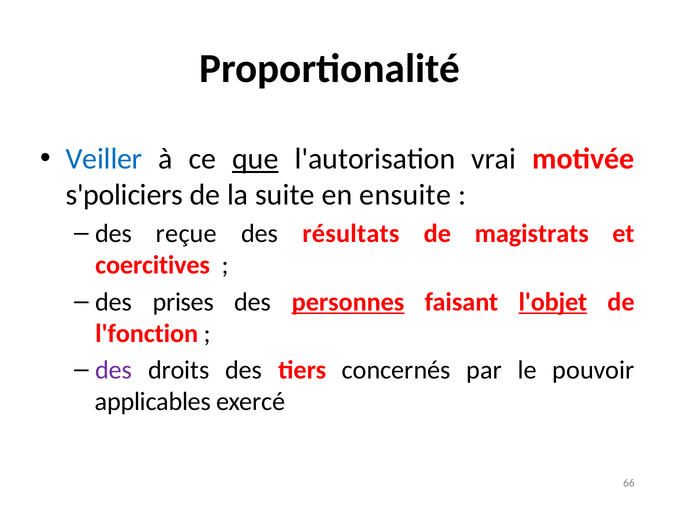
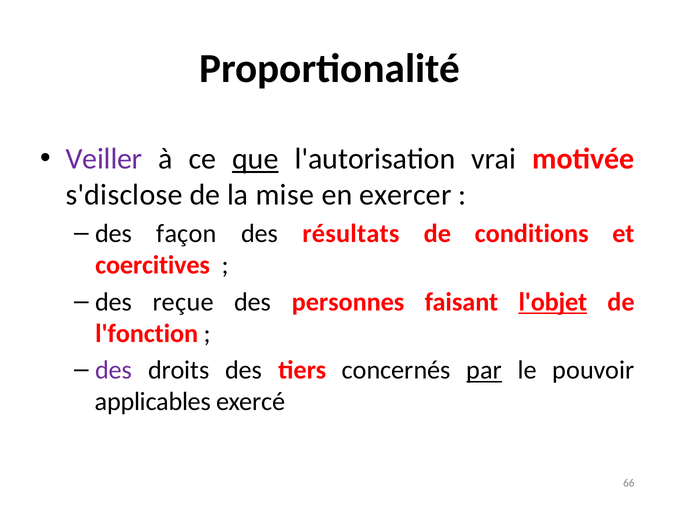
Veiller colour: blue -> purple
s'policiers: s'policiers -> s'disclose
suite: suite -> mise
ensuite: ensuite -> exercer
reçue: reçue -> façon
magistrats: magistrats -> conditions
prises: prises -> reçue
personnes underline: present -> none
par underline: none -> present
